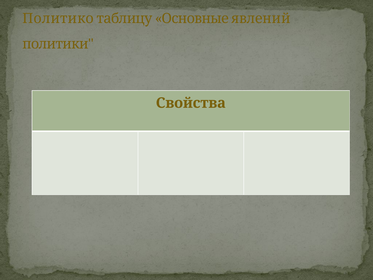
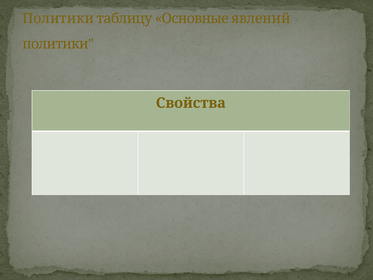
Политико at (58, 18): Политико -> Политики
